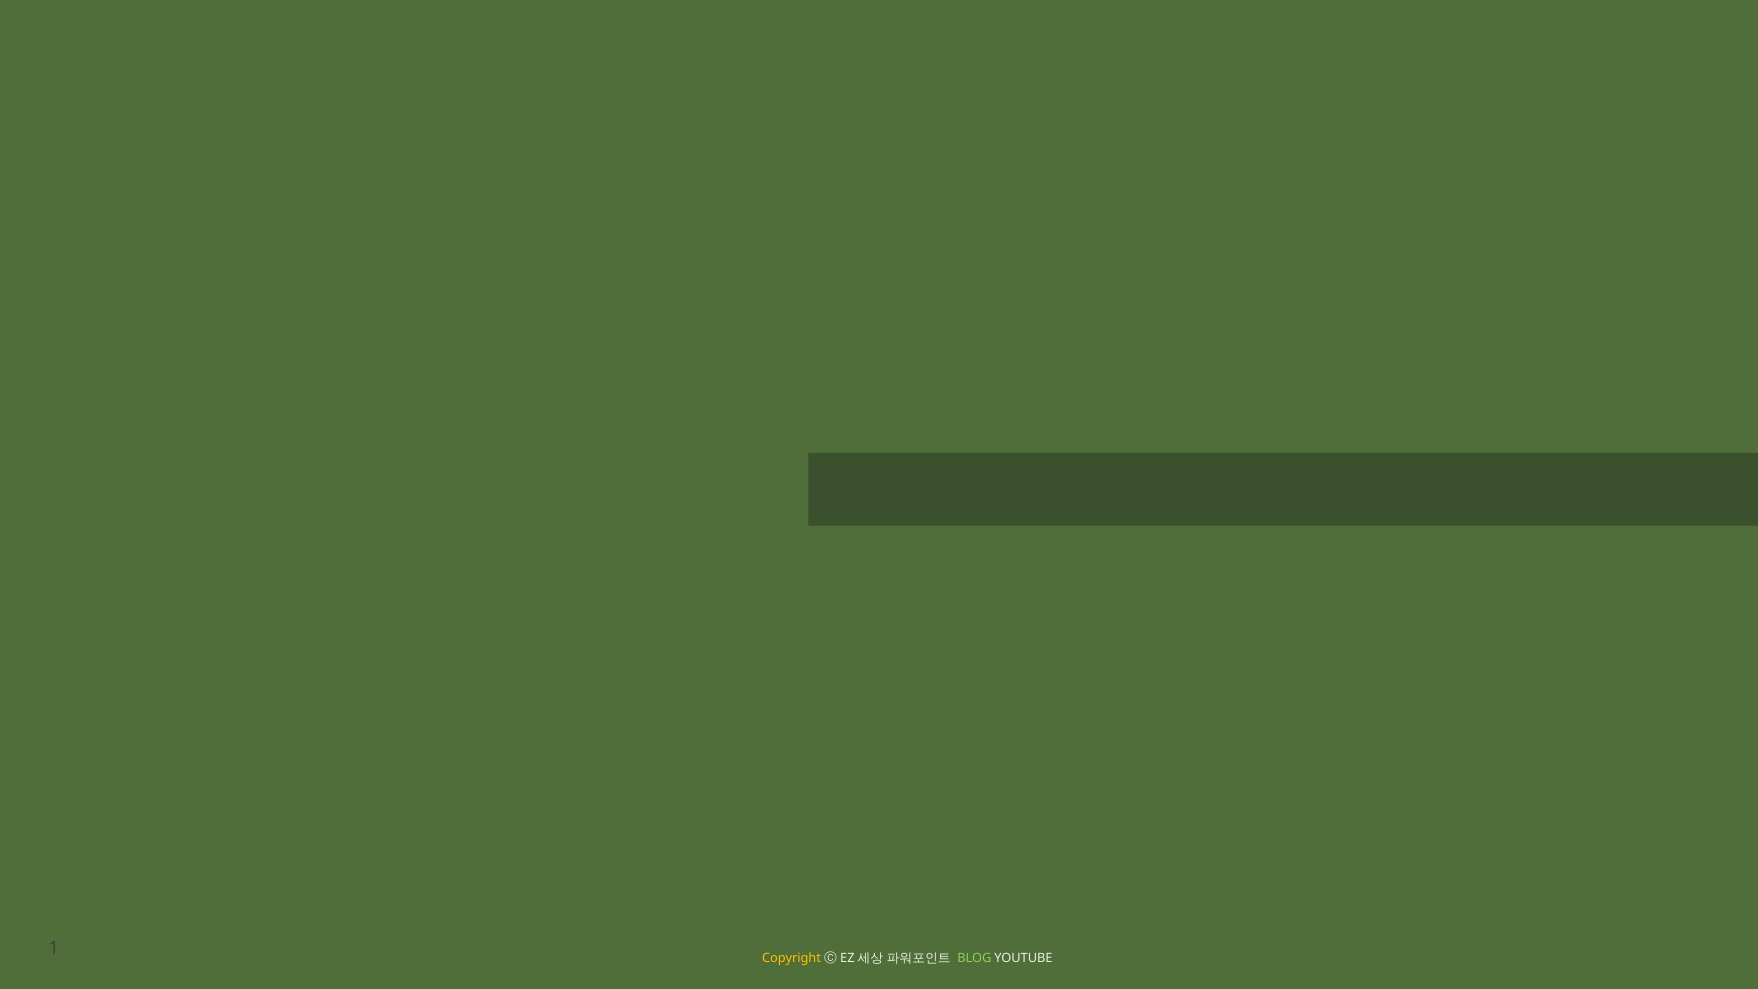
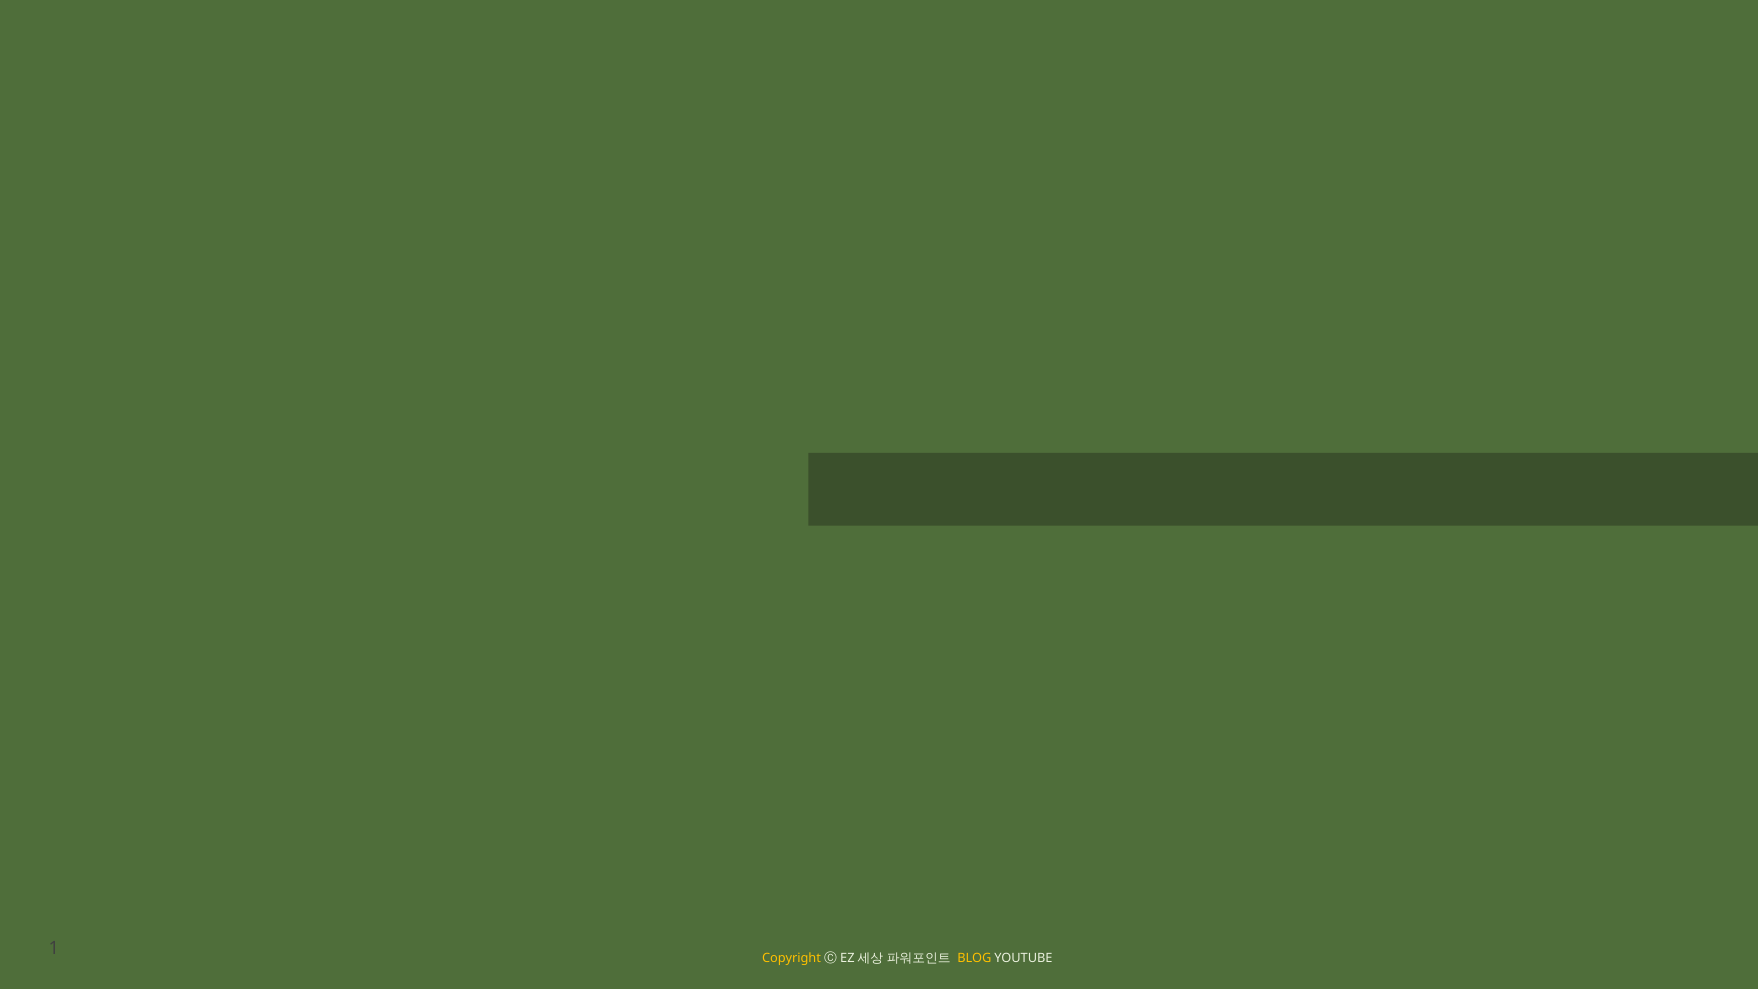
BLOG colour: light green -> yellow
